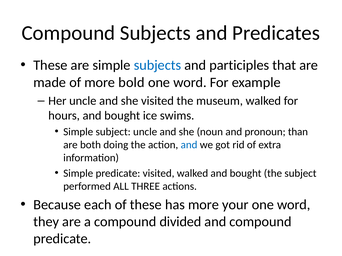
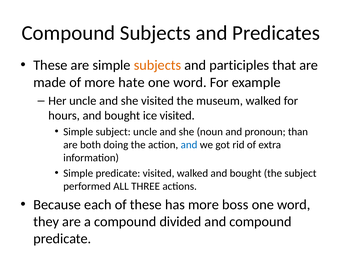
subjects at (157, 65) colour: blue -> orange
bold: bold -> hate
ice swims: swims -> visited
your: your -> boss
